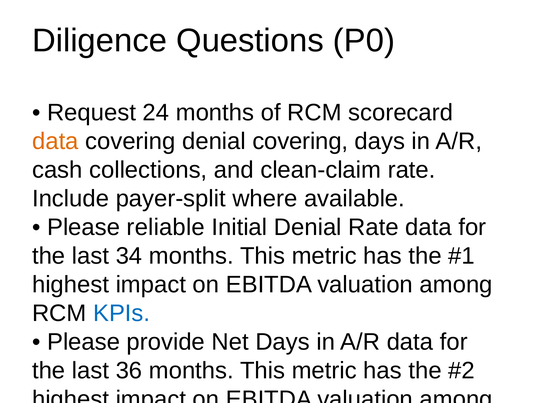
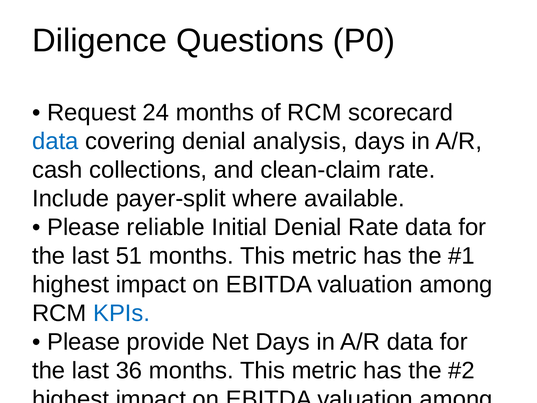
data at (55, 141) colour: orange -> blue
denial covering: covering -> analysis
34: 34 -> 51
